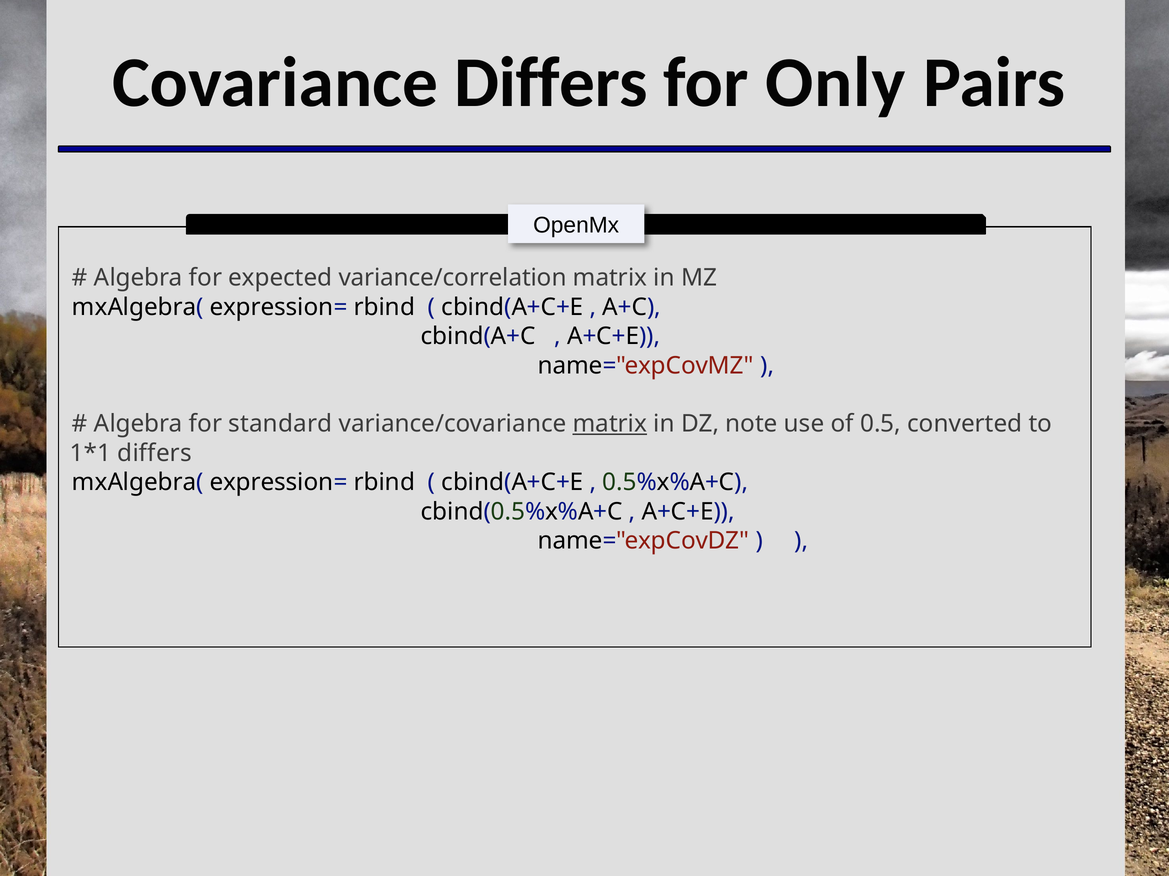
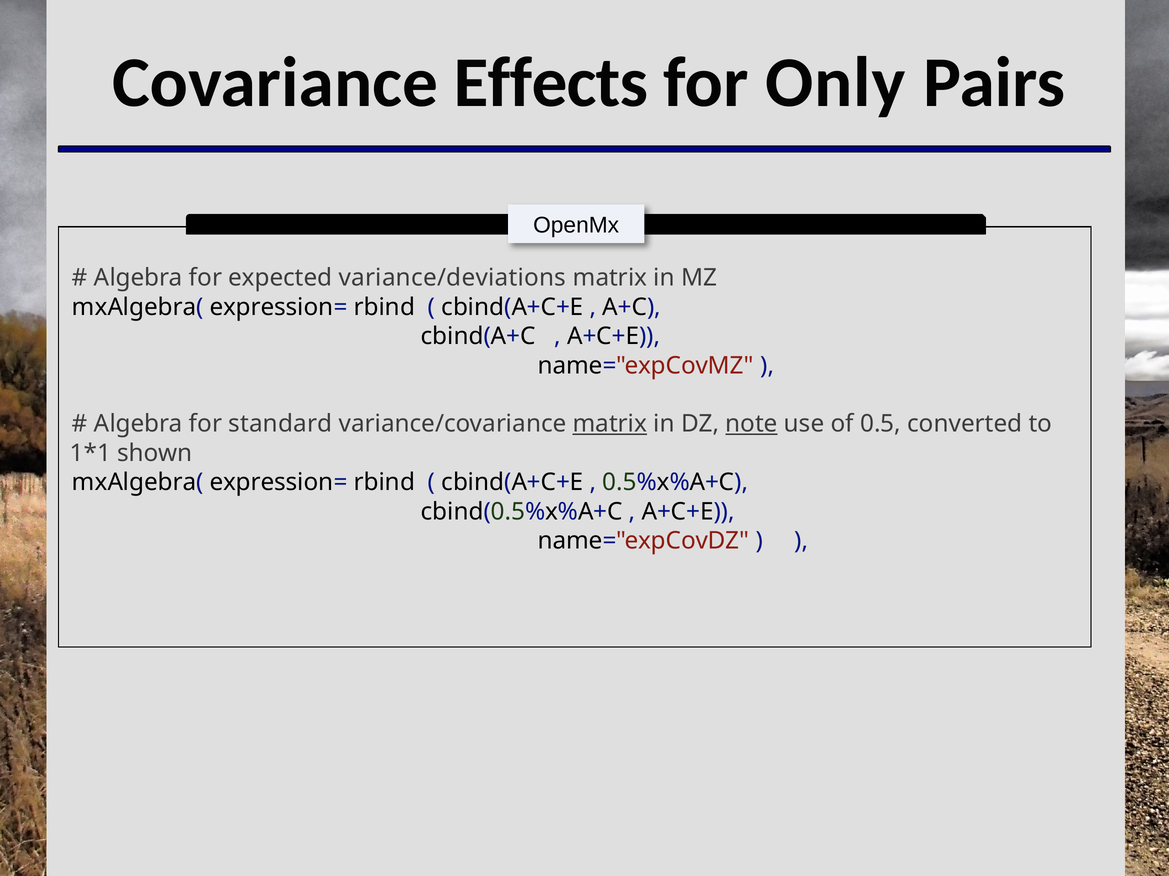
Covariance Differs: Differs -> Effects
variance/correlation: variance/correlation -> variance/deviations
note underline: none -> present
differs at (155, 453): differs -> shown
